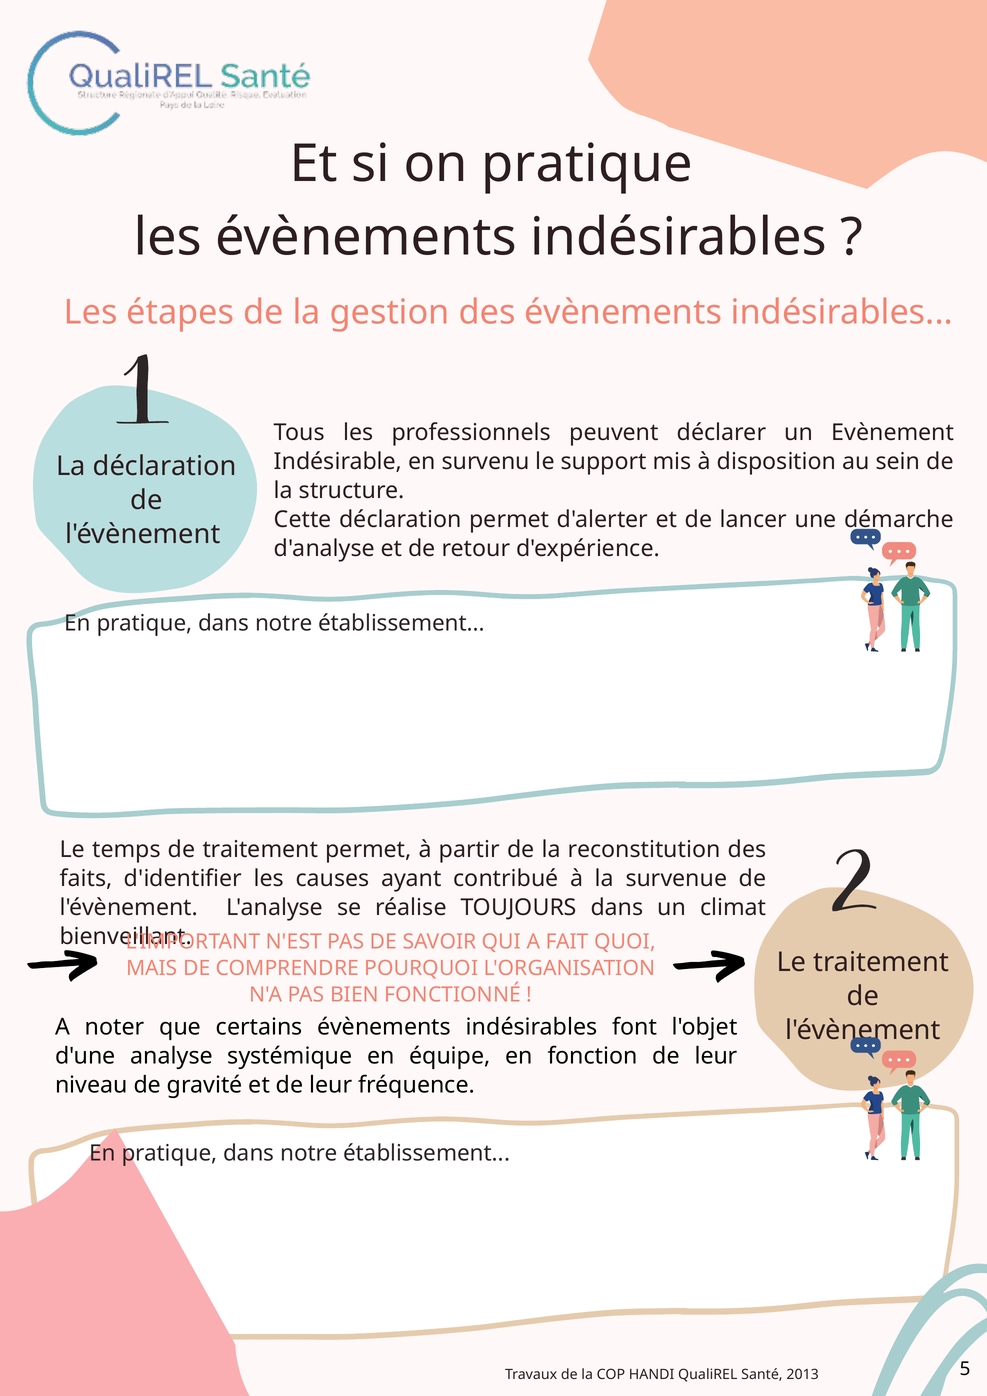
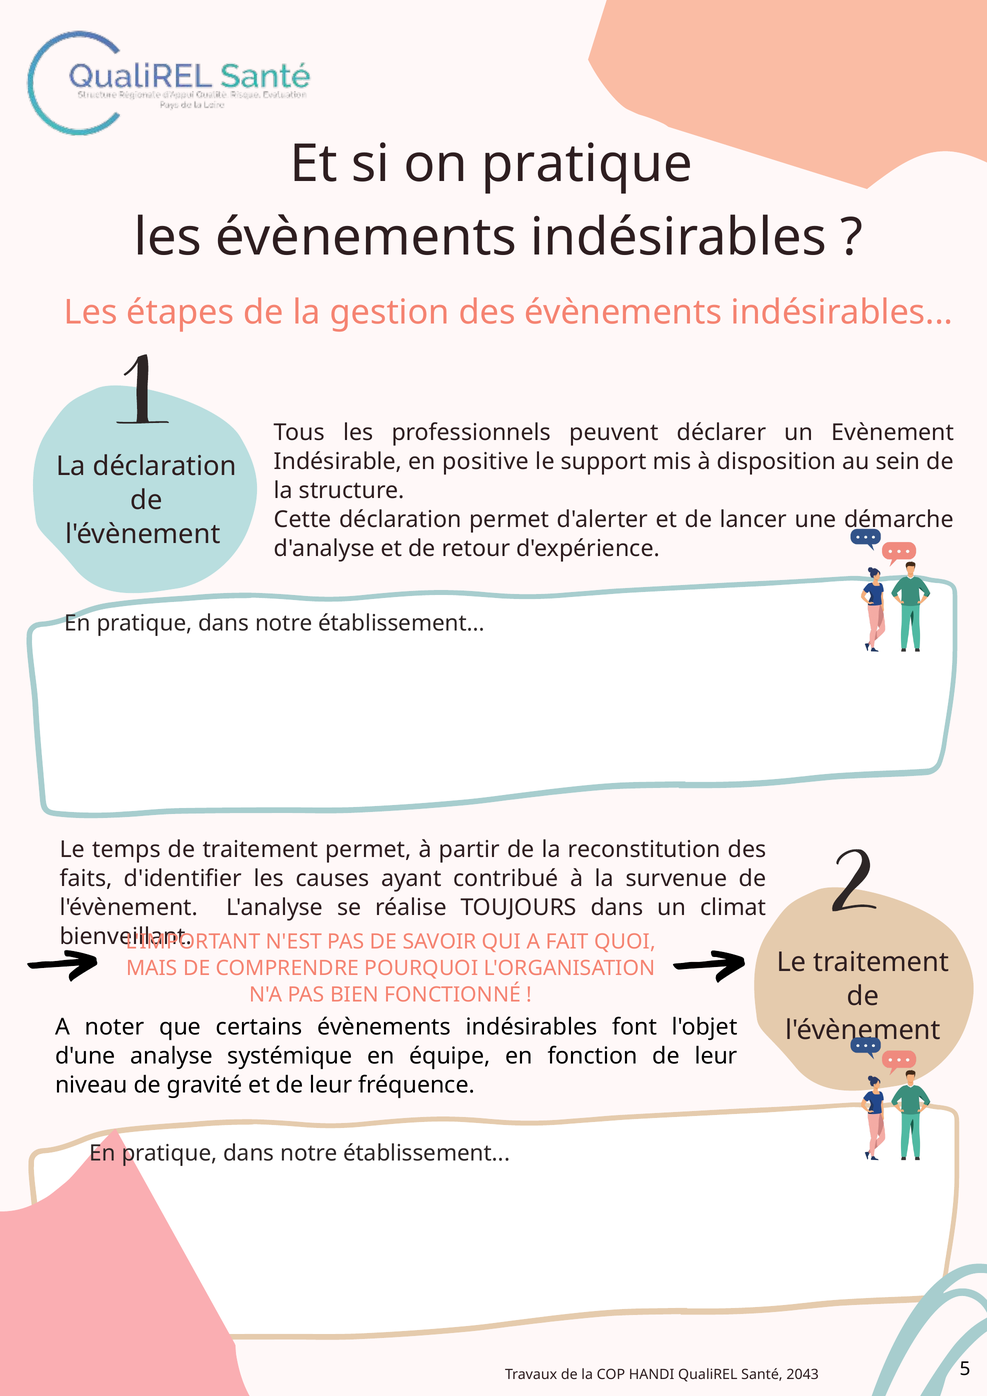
survenu: survenu -> positive
2013: 2013 -> 2043
